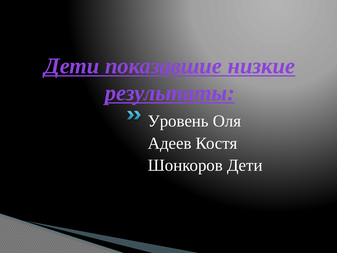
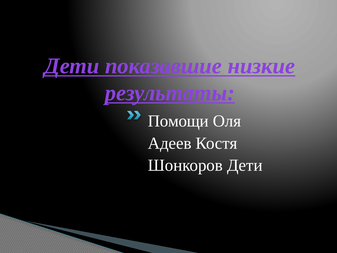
Уровень: Уровень -> Помощи
